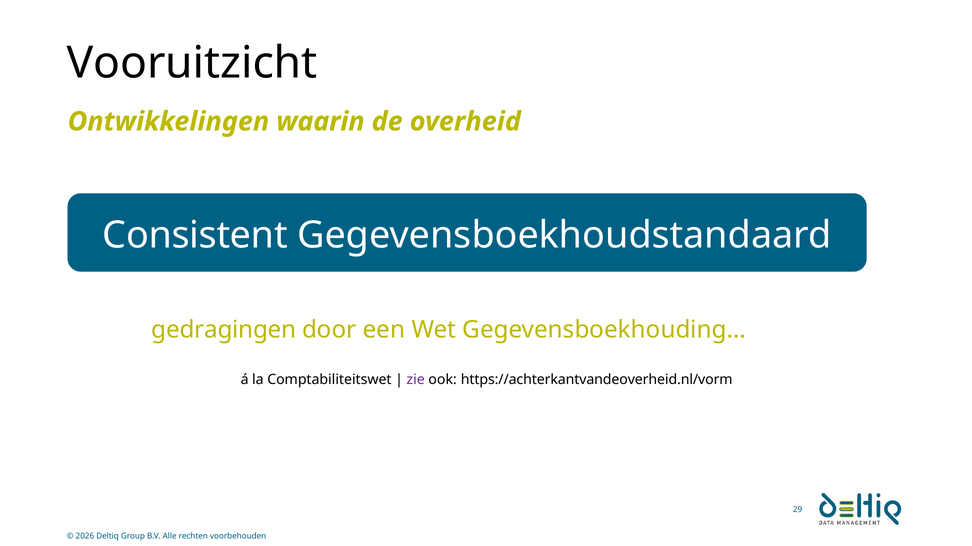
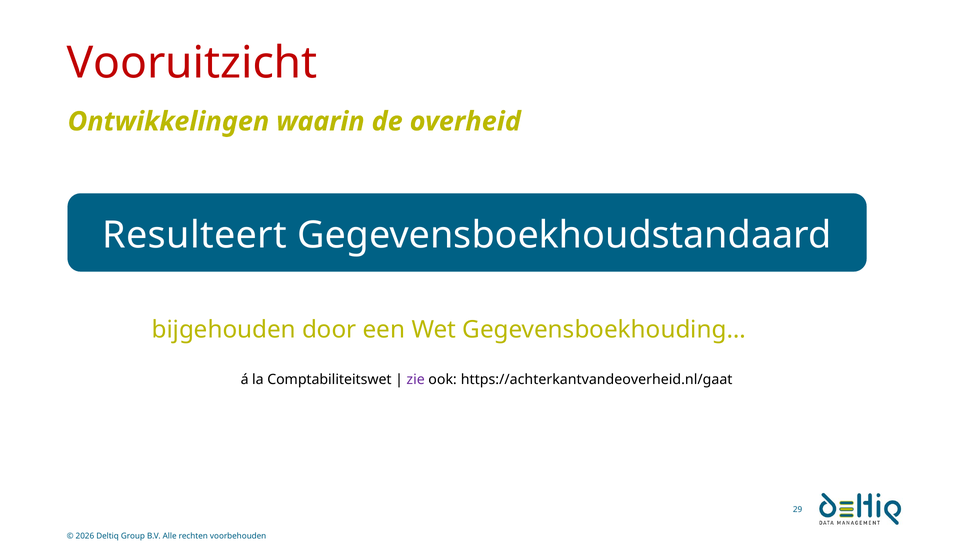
Vooruitzicht colour: black -> red
Consistent: Consistent -> Resulteert
gedragingen: gedragingen -> bijgehouden
https://achterkantvandeoverheid.nl/vorm: https://achterkantvandeoverheid.nl/vorm -> https://achterkantvandeoverheid.nl/gaat
